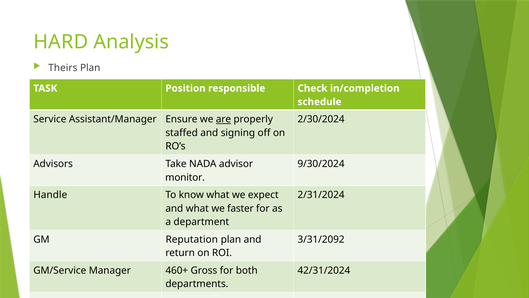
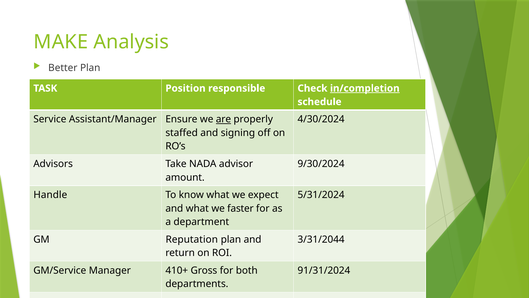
HARD: HARD -> MAKE
Theirs: Theirs -> Better
in/completion underline: none -> present
2/30/2024: 2/30/2024 -> 4/30/2024
monitor: monitor -> amount
2/31/2024: 2/31/2024 -> 5/31/2024
3/31/2092: 3/31/2092 -> 3/31/2044
460+: 460+ -> 410+
42/31/2024: 42/31/2024 -> 91/31/2024
